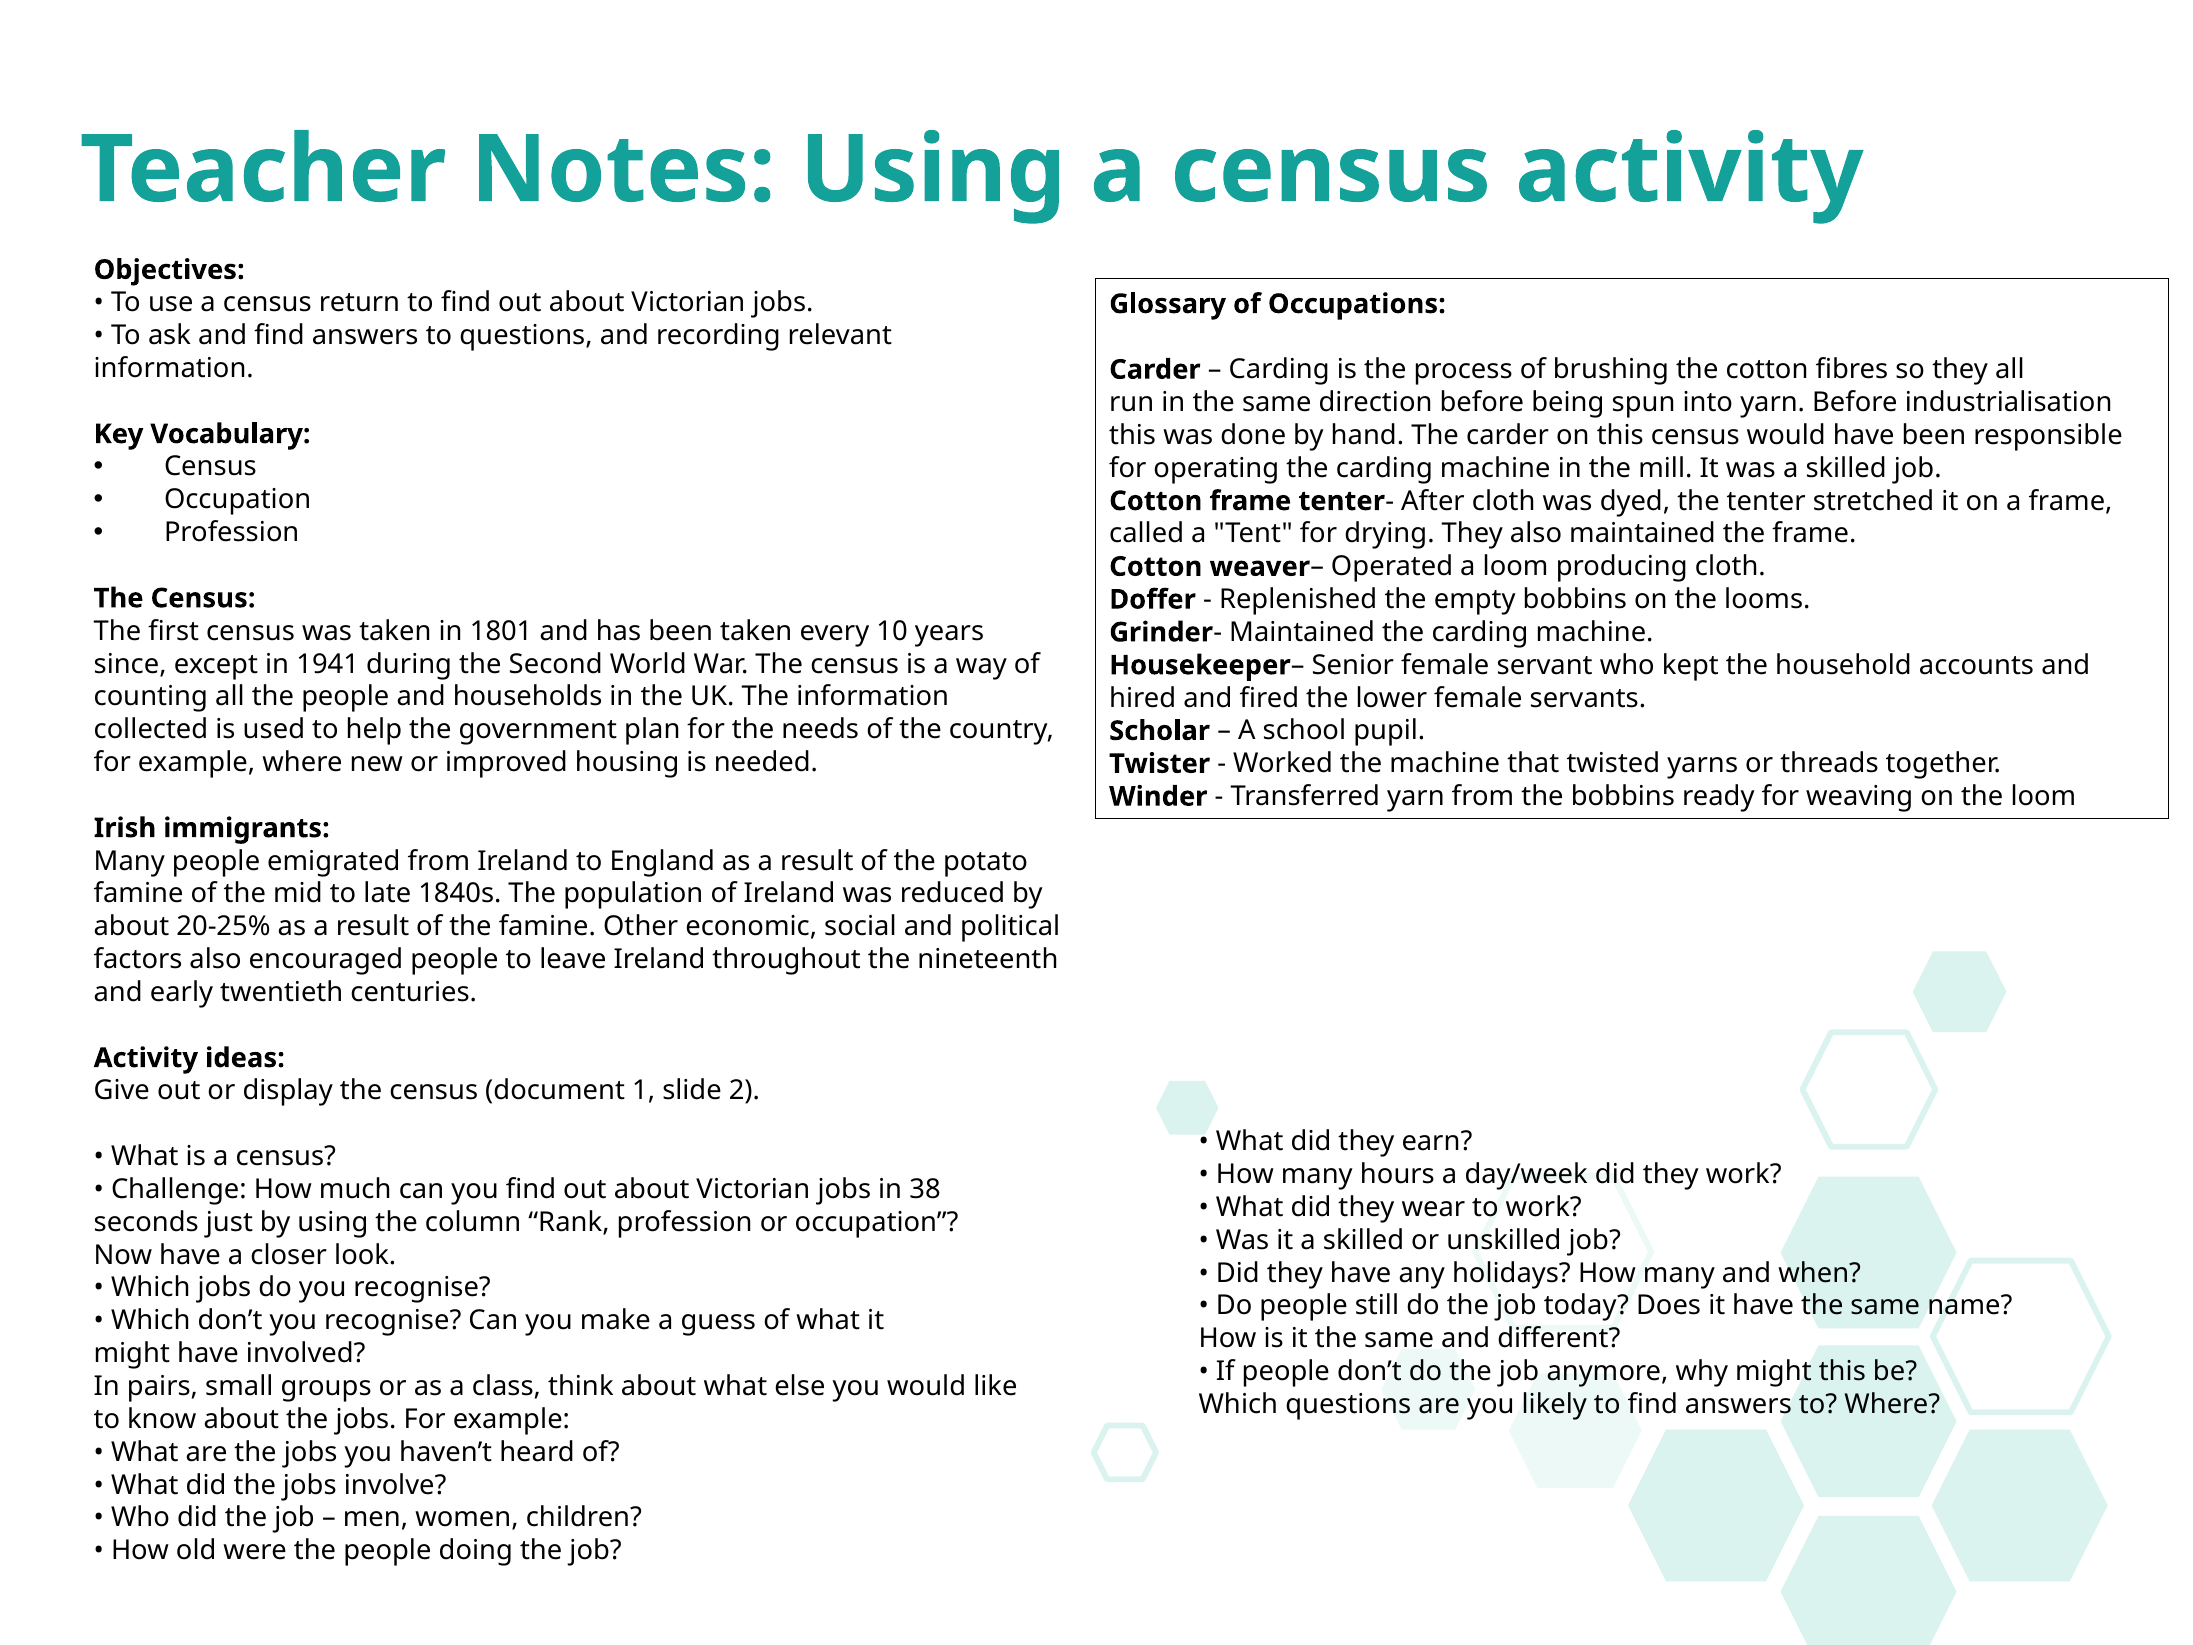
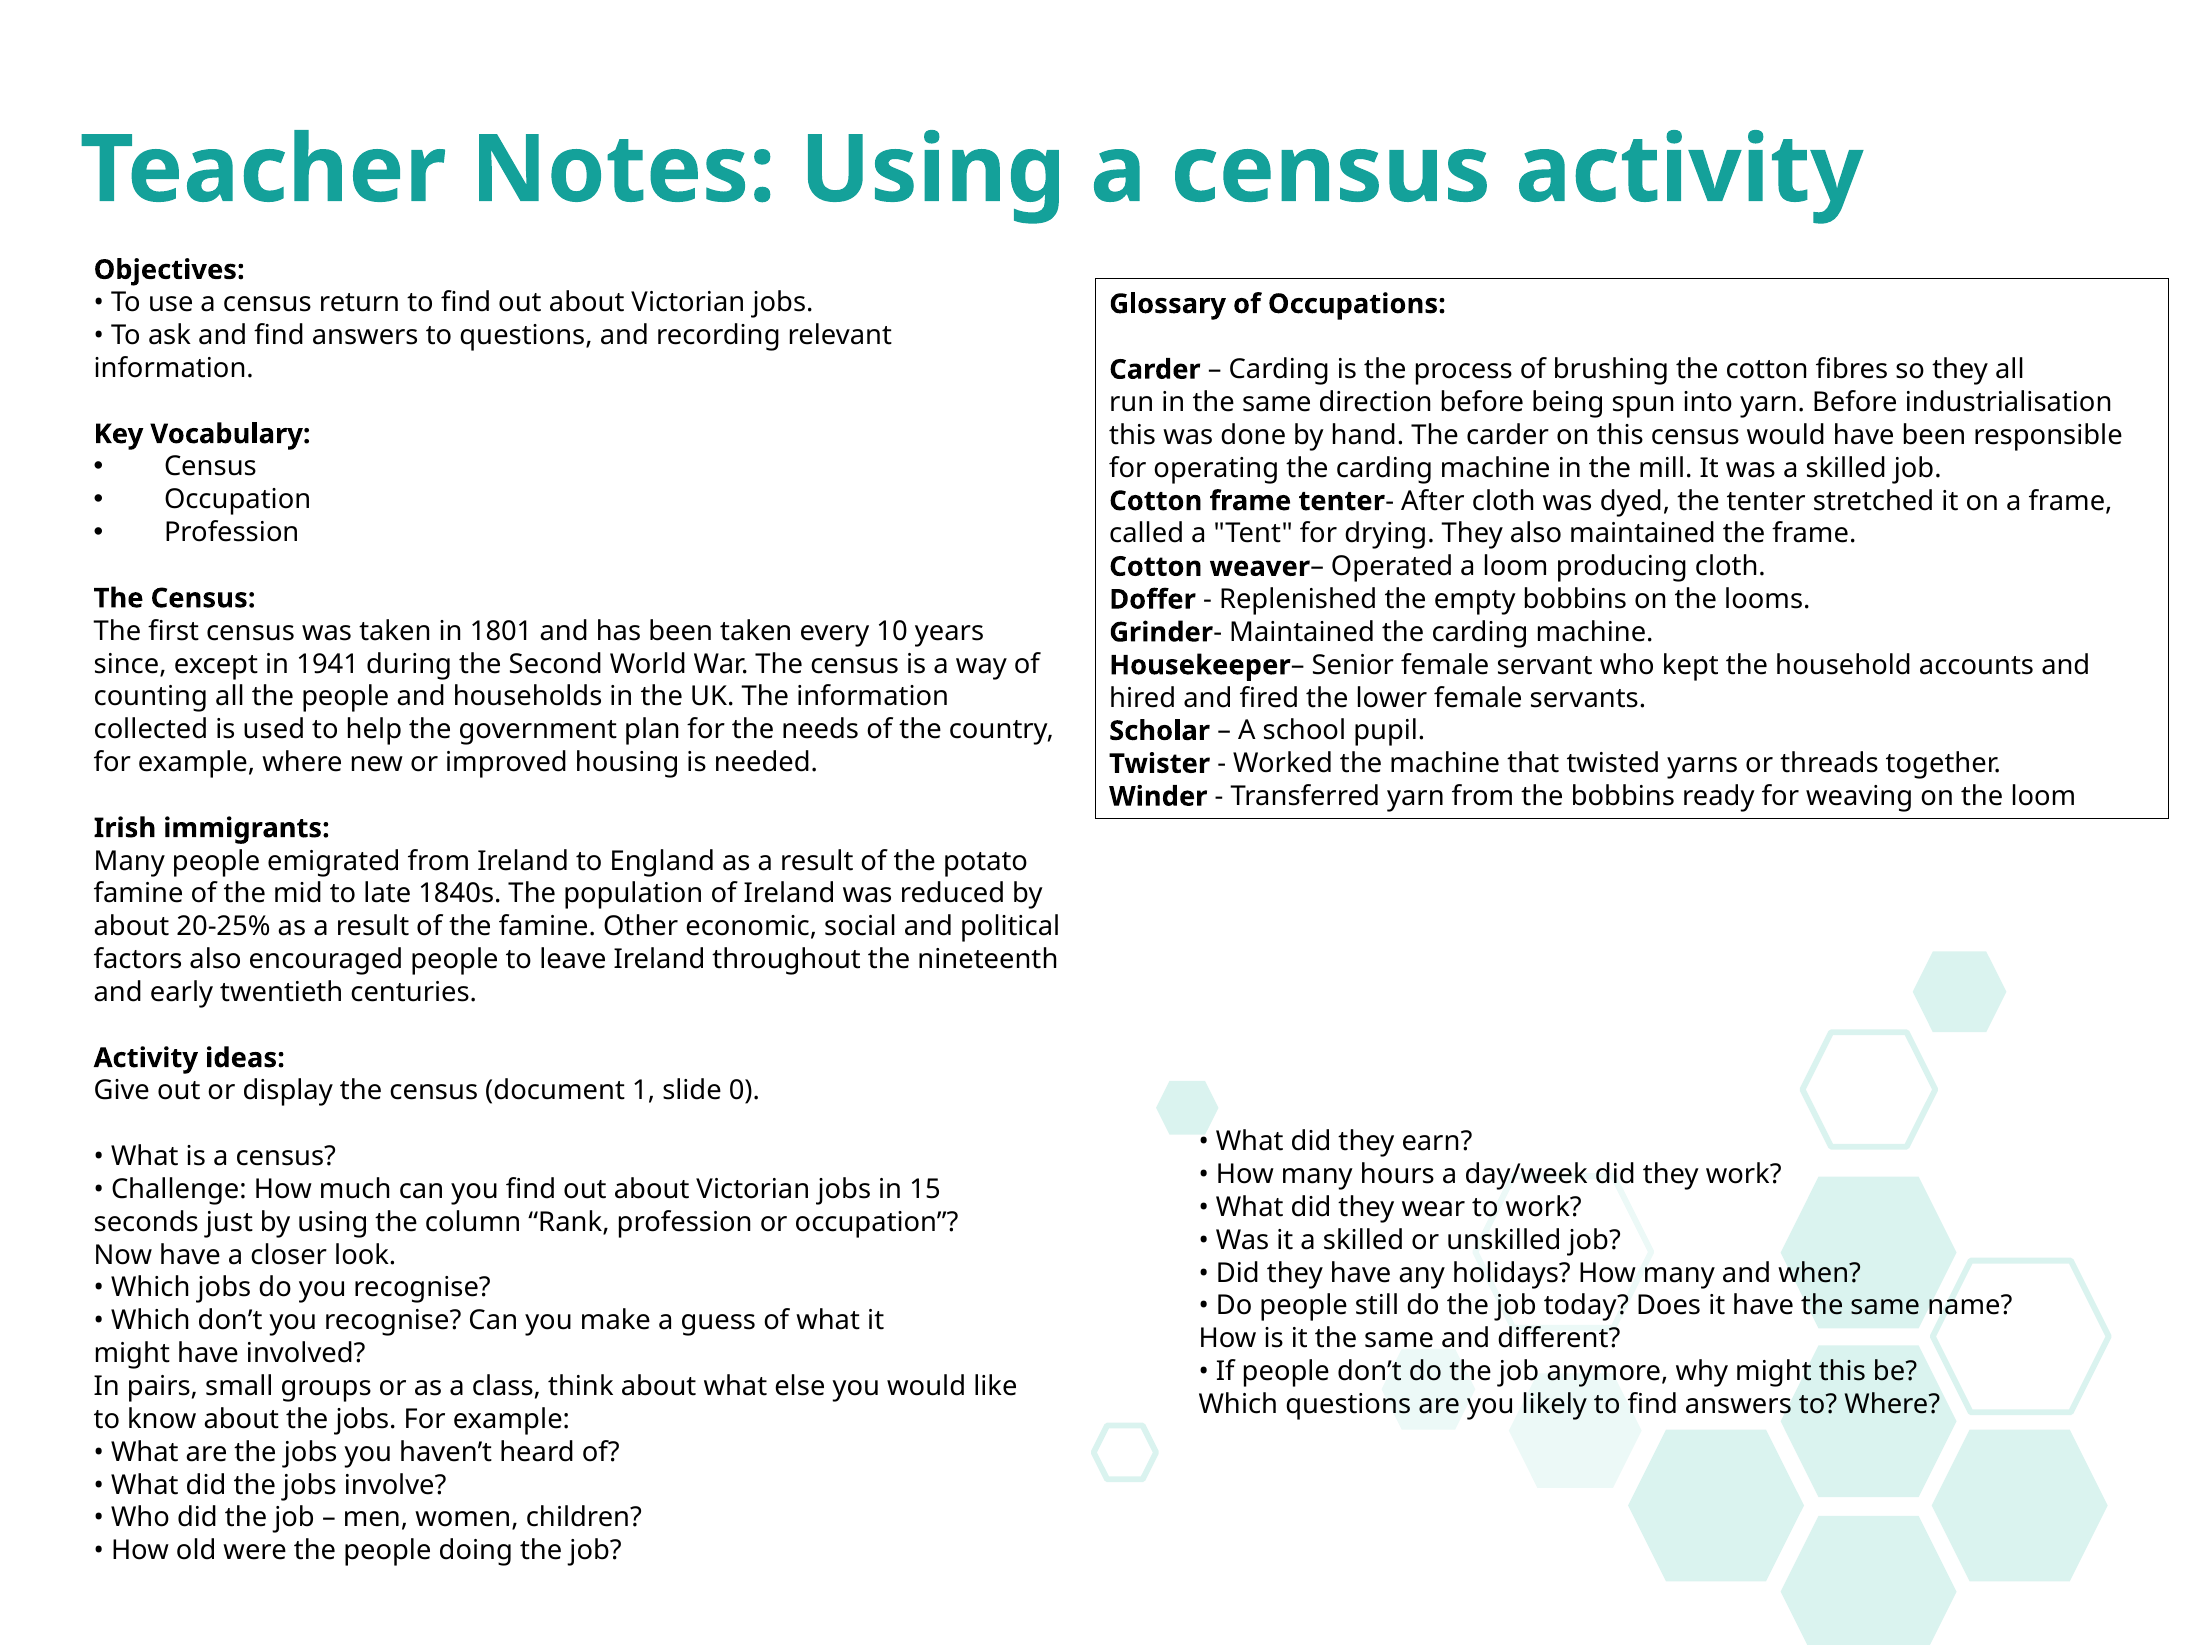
2: 2 -> 0
38: 38 -> 15
